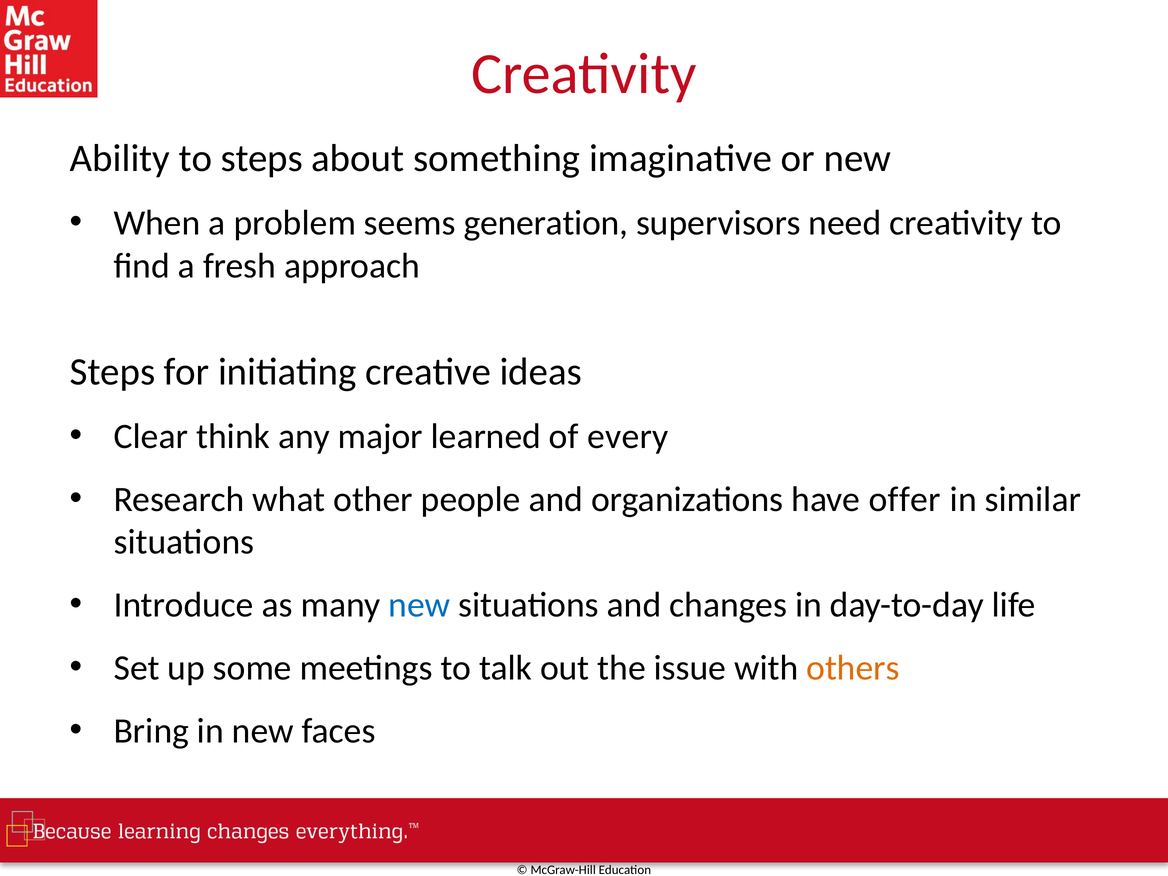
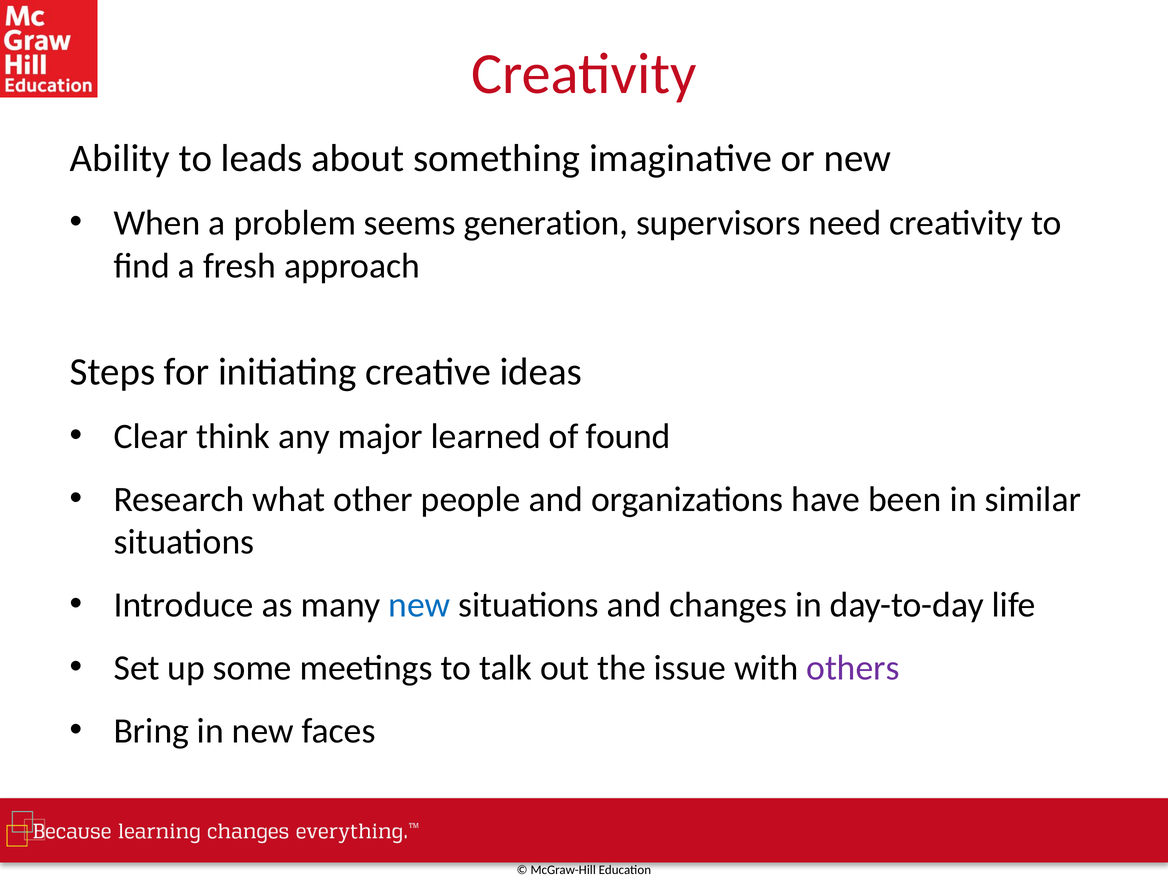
to steps: steps -> leads
every: every -> found
offer: offer -> been
others colour: orange -> purple
